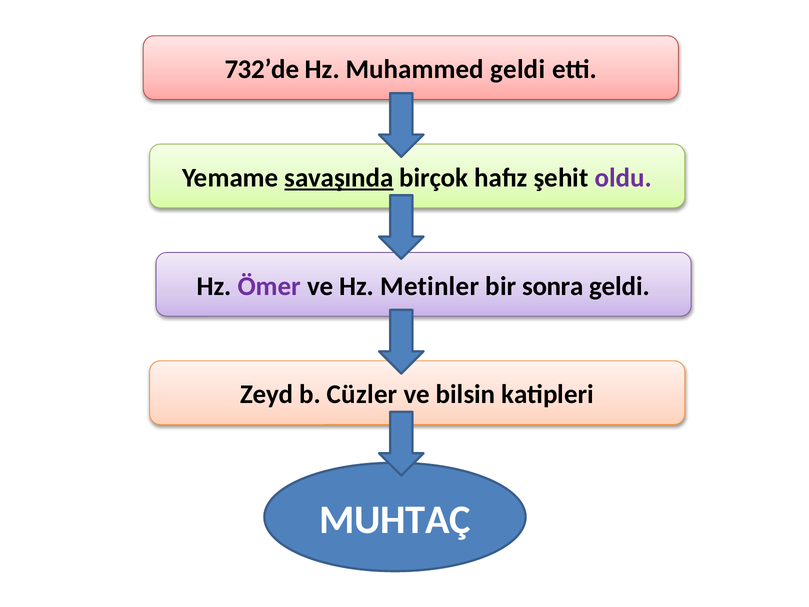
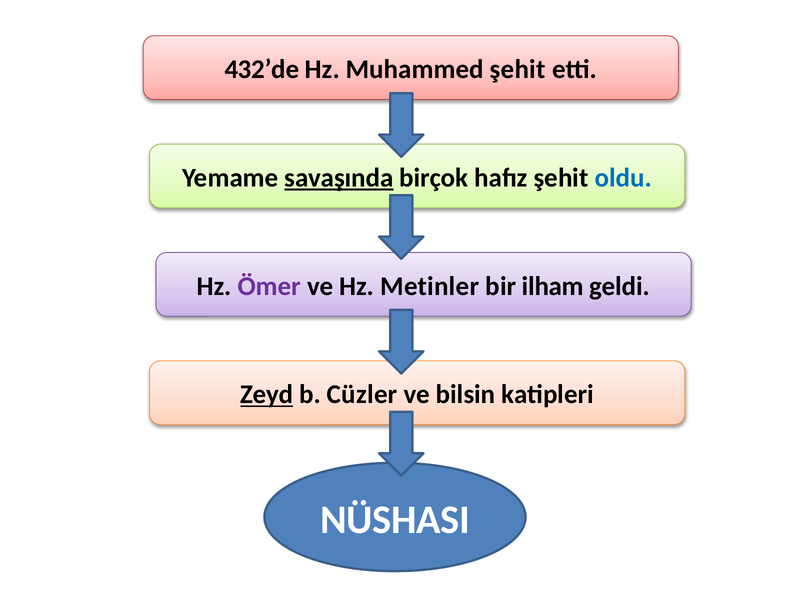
732’de: 732’de -> 432’de
Muhammed geldi: geldi -> şehit
oldu colour: purple -> blue
sonra: sonra -> ilham
Zeyd underline: none -> present
MUHTAÇ: MUHTAÇ -> NÜSHASI
